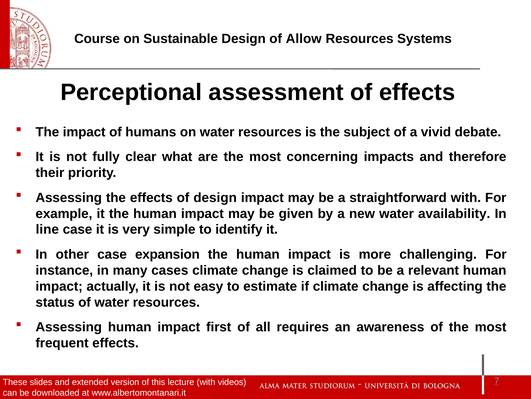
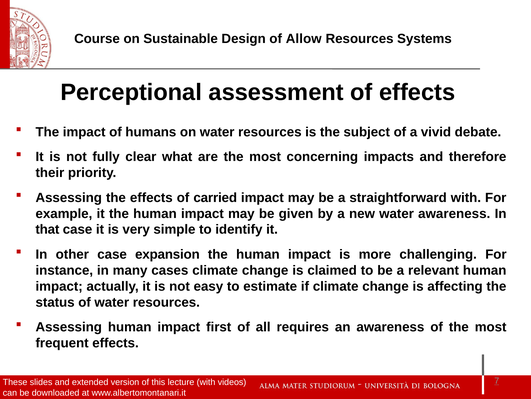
of design: design -> carried
water availability: availability -> awareness
line: line -> that
